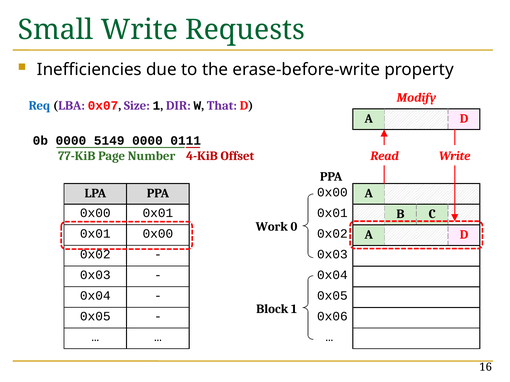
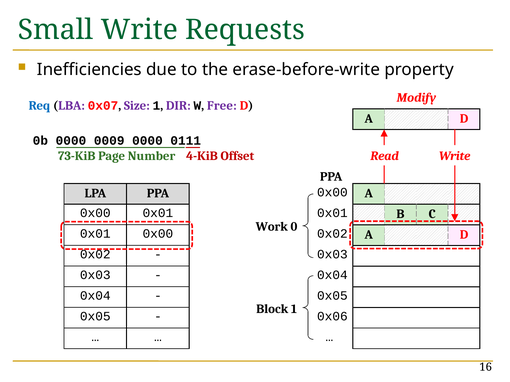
That: That -> Free
5149: 5149 -> 0009
77-KiB: 77-KiB -> 73-KiB
